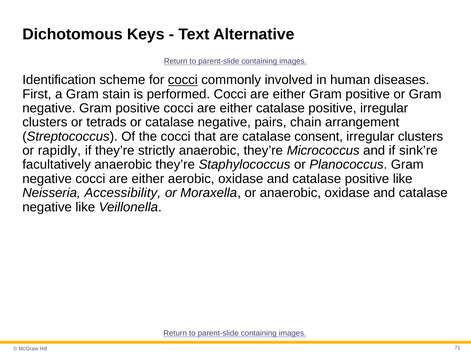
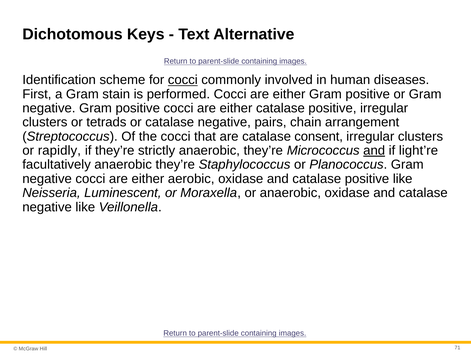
and at (374, 151) underline: none -> present
sink’re: sink’re -> light’re
Accessibility: Accessibility -> Luminescent
